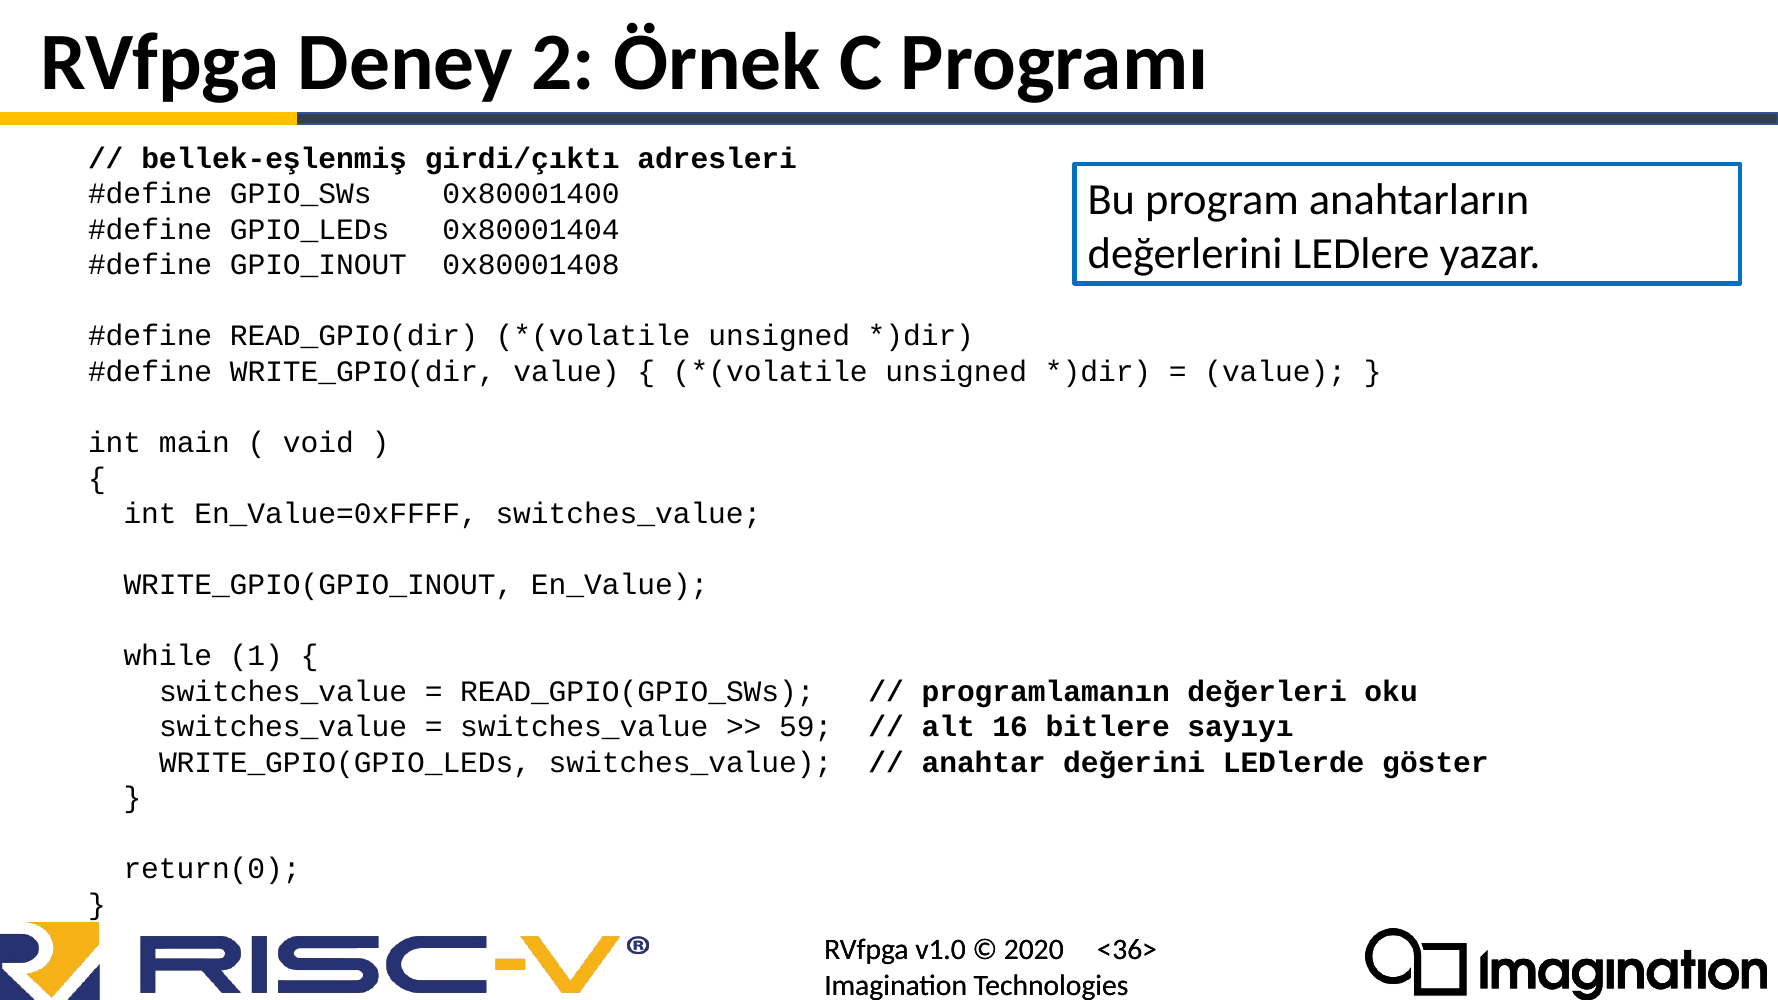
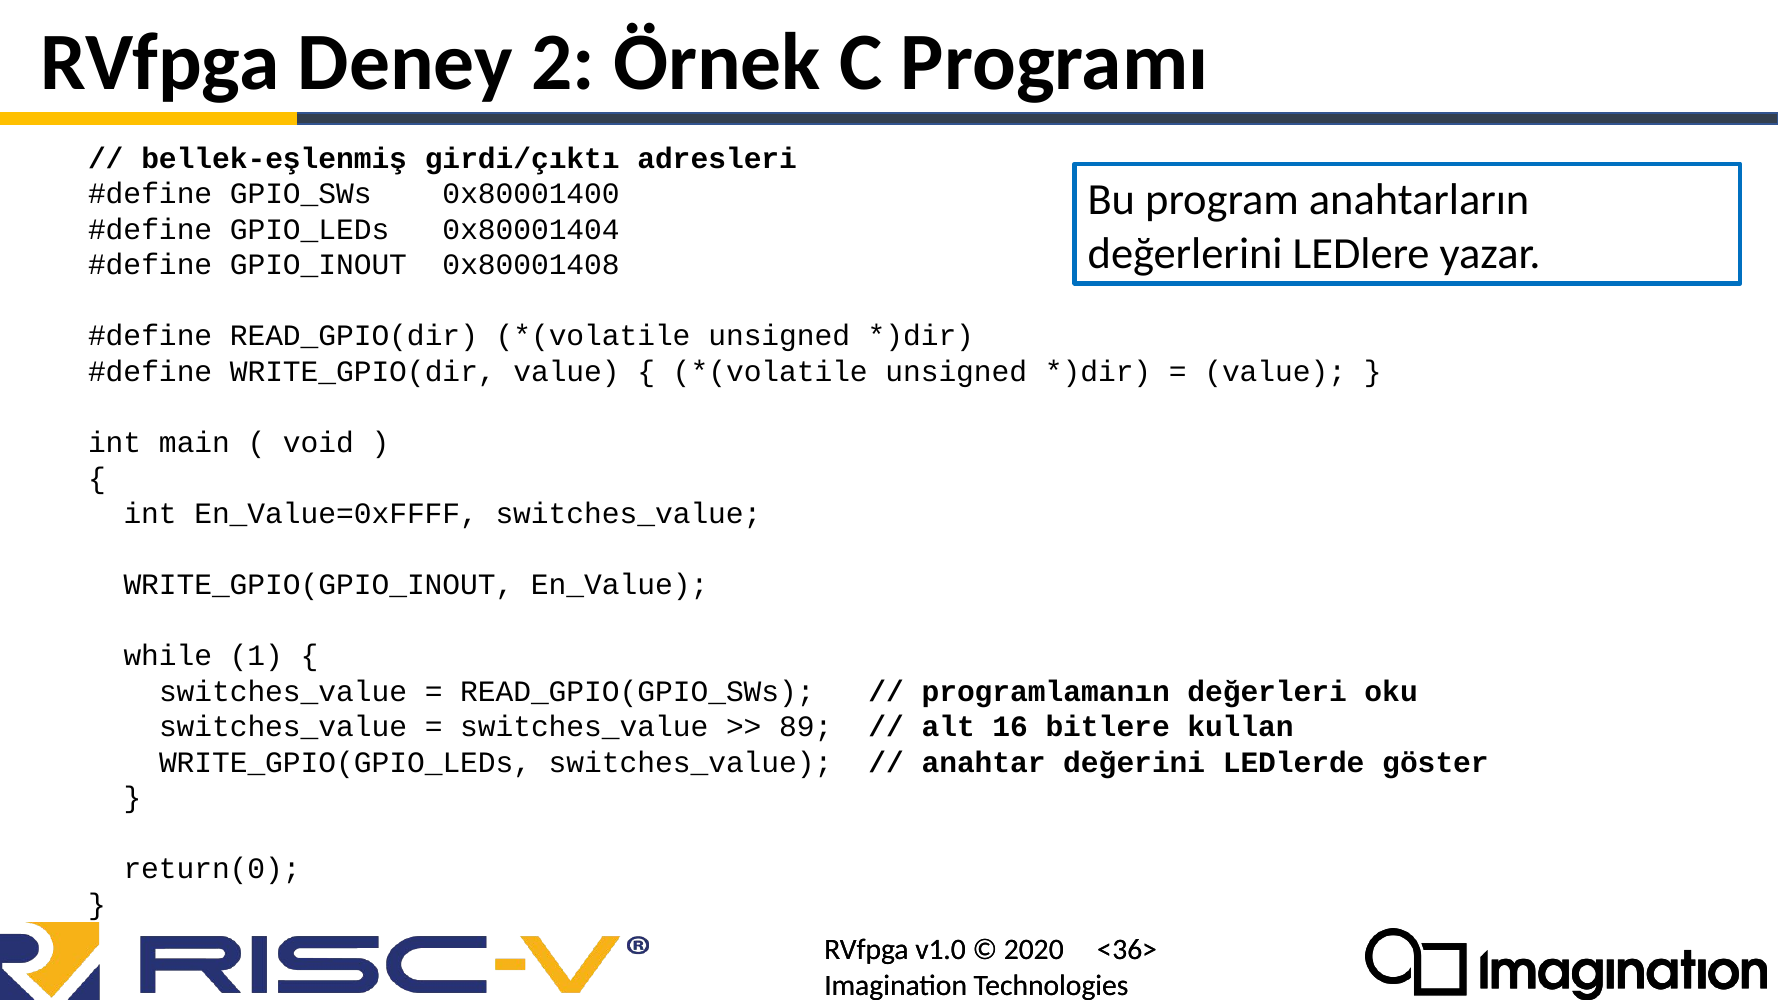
59: 59 -> 89
sayıyı: sayıyı -> kullan
